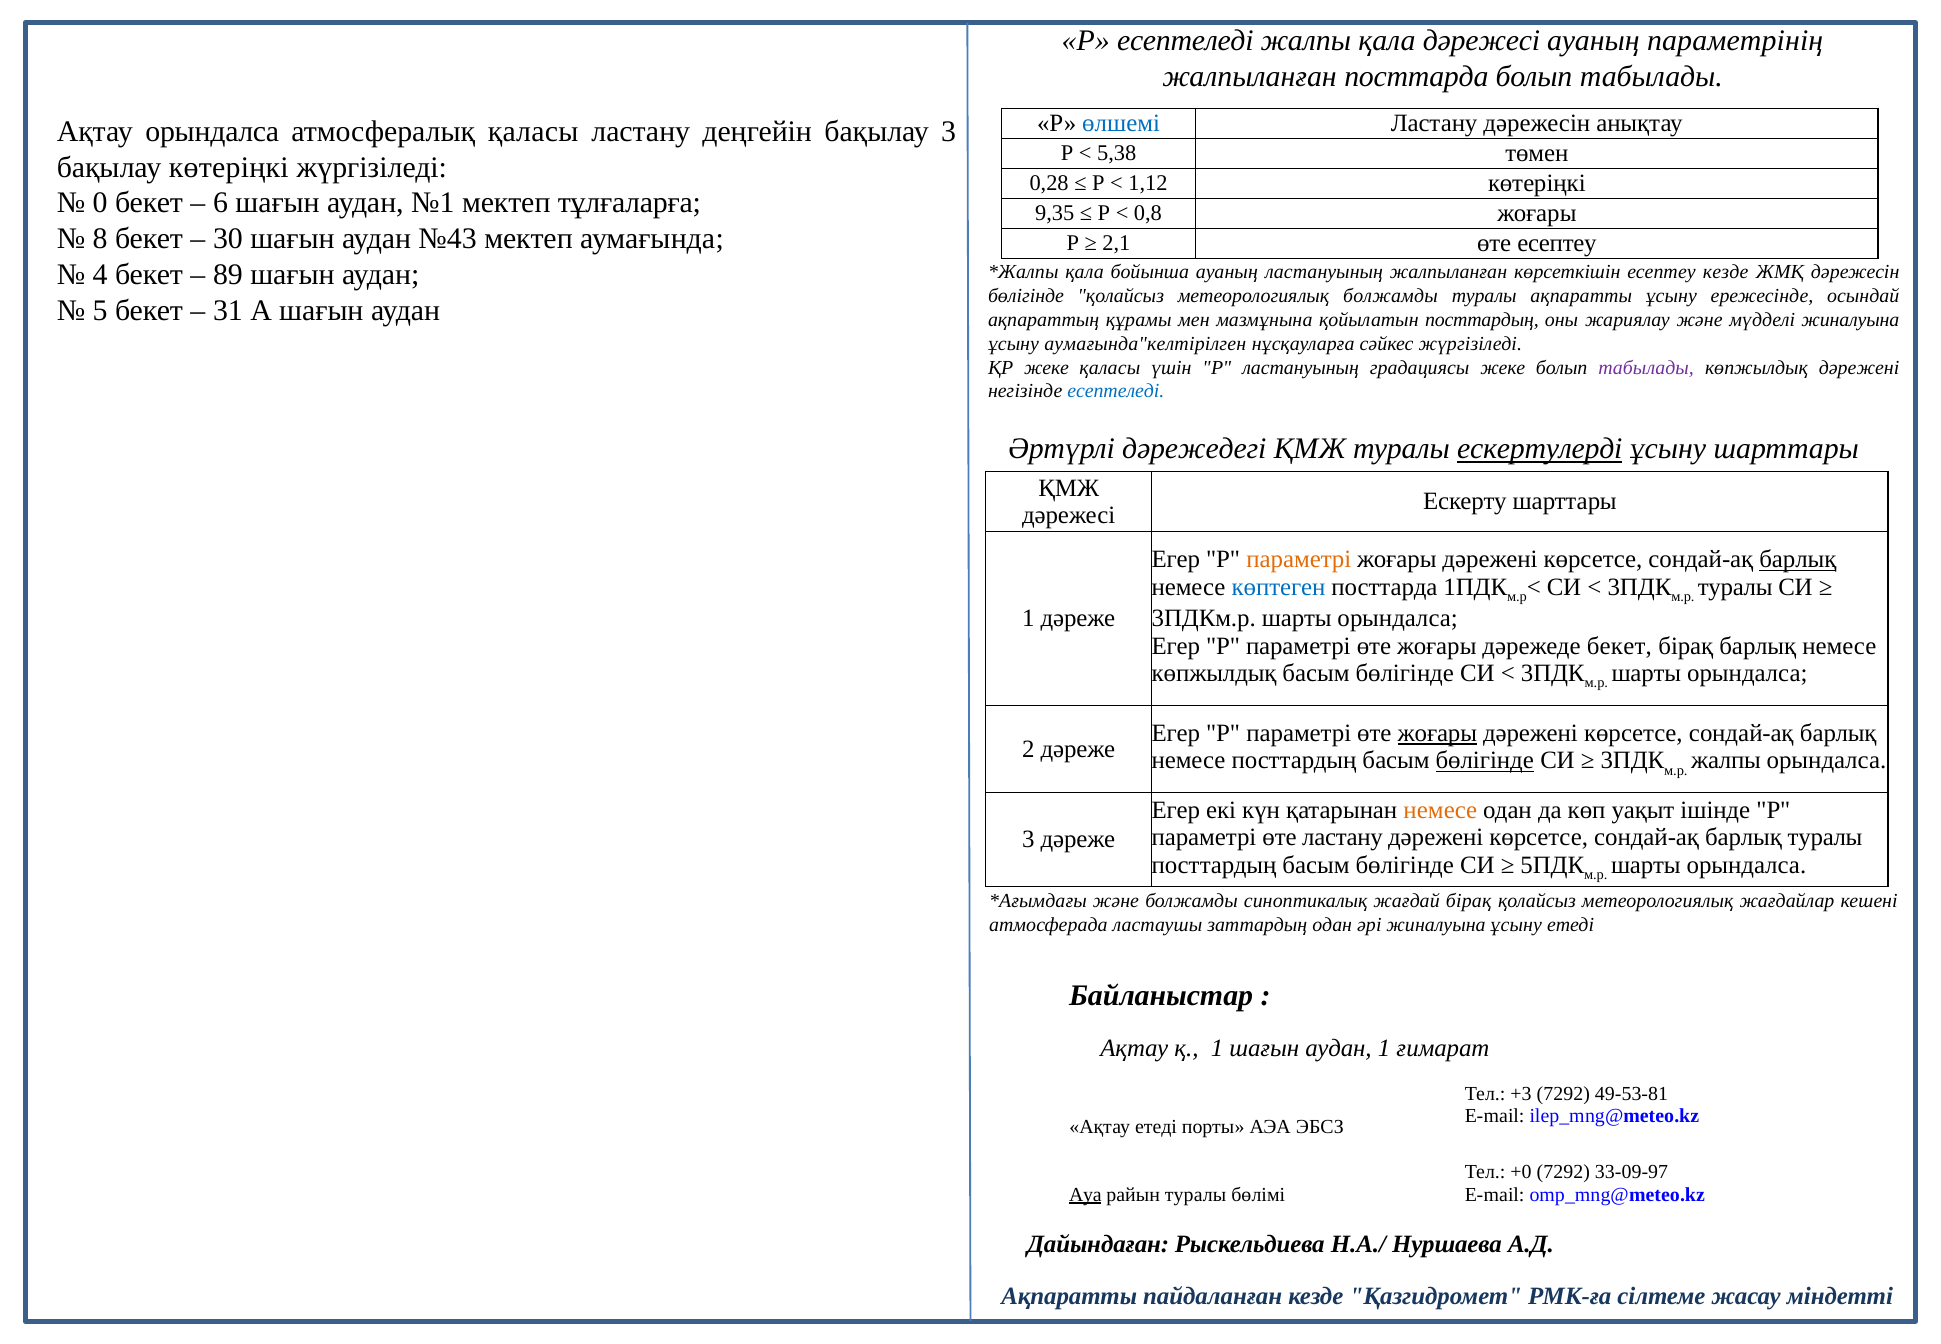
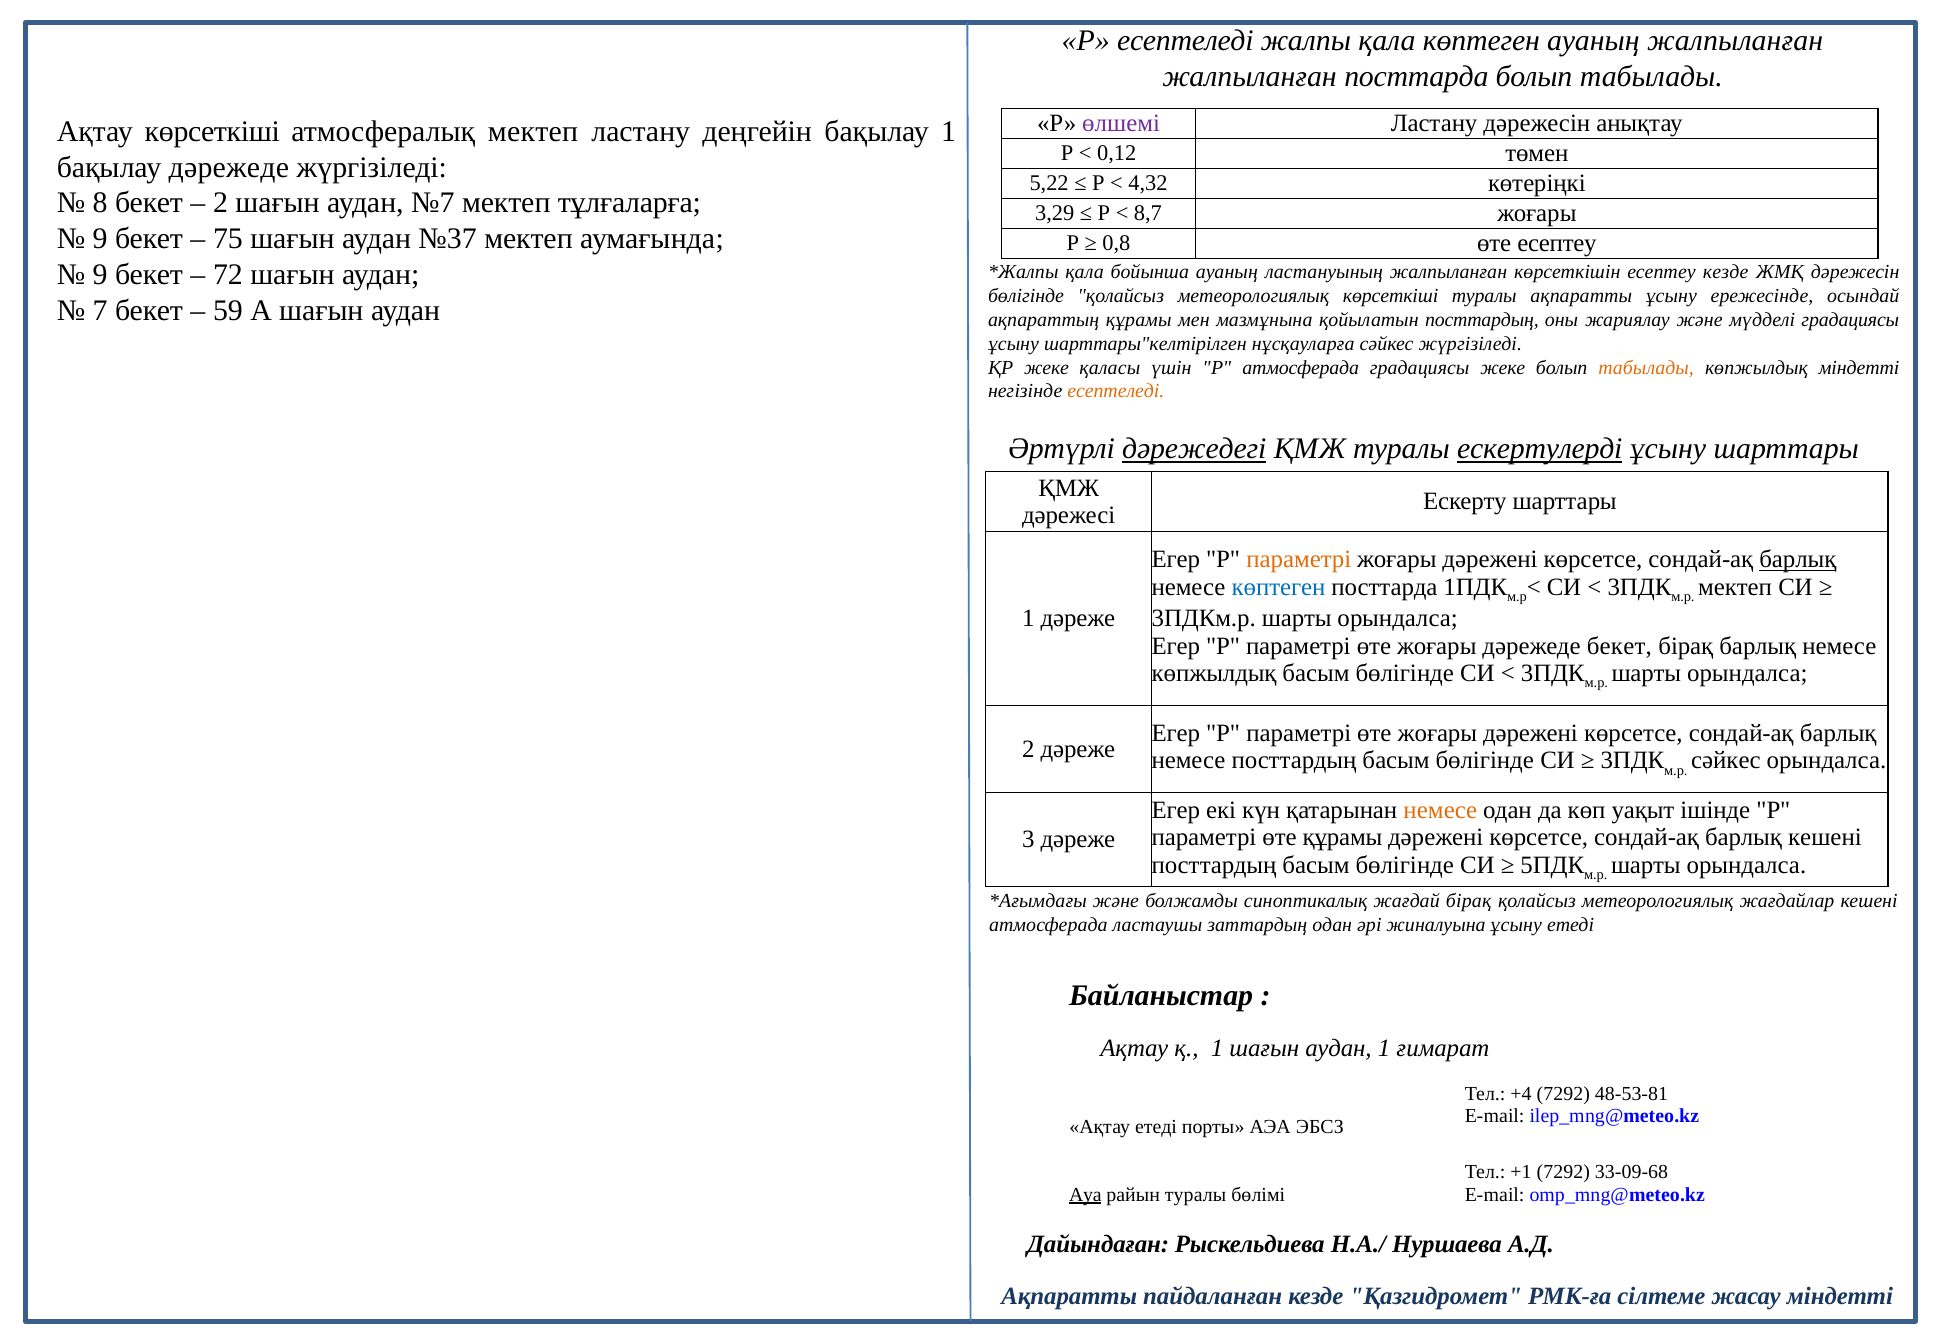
қала дәрежесі: дәрежесі -> көптеген
ауаның параметрінің: параметрінің -> жалпыланған
өлшемі colour: blue -> purple
Ақтау орындалса: орындалса -> көрсеткіші
атмосфералық қаласы: қаласы -> мектеп
бақылау 3: 3 -> 1
5,38: 5,38 -> 0,12
бақылау көтеріңкі: көтеріңкі -> дәрежеде
0,28: 0,28 -> 5,22
1,12: 1,12 -> 4,32
0: 0 -> 8
6 at (220, 203): 6 -> 2
№1: №1 -> №7
9,35: 9,35 -> 3,29
0,8: 0,8 -> 8,7
8 at (100, 239): 8 -> 9
30: 30 -> 75
№43: №43 -> №37
2,1: 2,1 -> 0,8
4 at (100, 275): 4 -> 9
89: 89 -> 72
метеорологиялық болжамды: болжамды -> көрсеткіші
5: 5 -> 7
31: 31 -> 59
мүдделі жиналуына: жиналуына -> градациясы
аумағында"келтірілген: аумағында"келтірілген -> шарттары"келтірілген
Р ластануының: ластануының -> атмосферада
табылады at (1646, 367) colour: purple -> orange
көпжылдық дәрежені: дәрежені -> міндетті
есептеледі at (1116, 391) colour: blue -> orange
дәрежедегі underline: none -> present
туралы at (1735, 587): туралы -> мектеп
жоғары at (1437, 733) underline: present -> none
бөлігінде at (1485, 761) underline: present -> none
жалпы at (1726, 761): жалпы -> сәйкес
өте ластану: ластану -> құрамы
барлық туралы: туралы -> кешені
+3: +3 -> +4
49-53-81: 49-53-81 -> 48-53-81
+0: +0 -> +1
33-09-97: 33-09-97 -> 33-09-68
